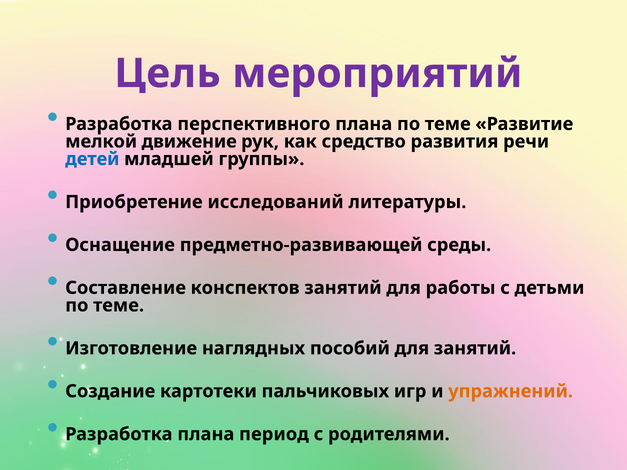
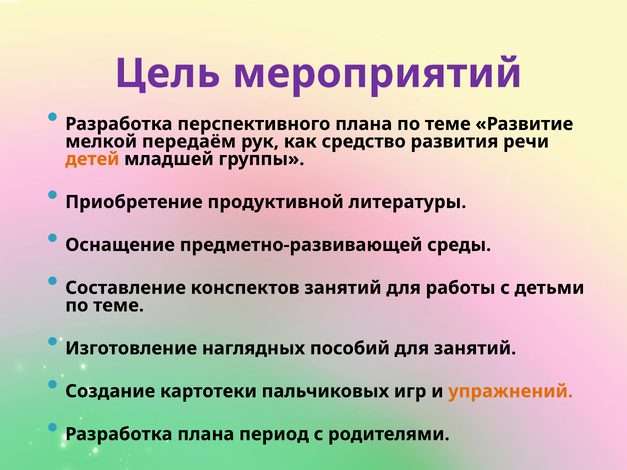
движение: движение -> передаём
детей colour: blue -> orange
исследований: исследований -> продуктивной
